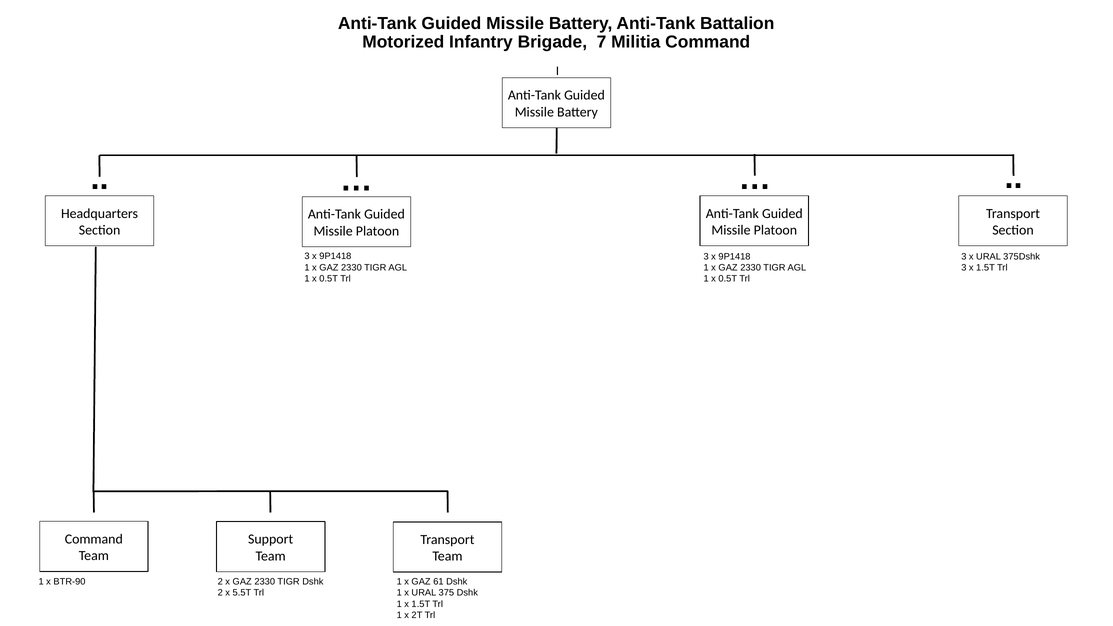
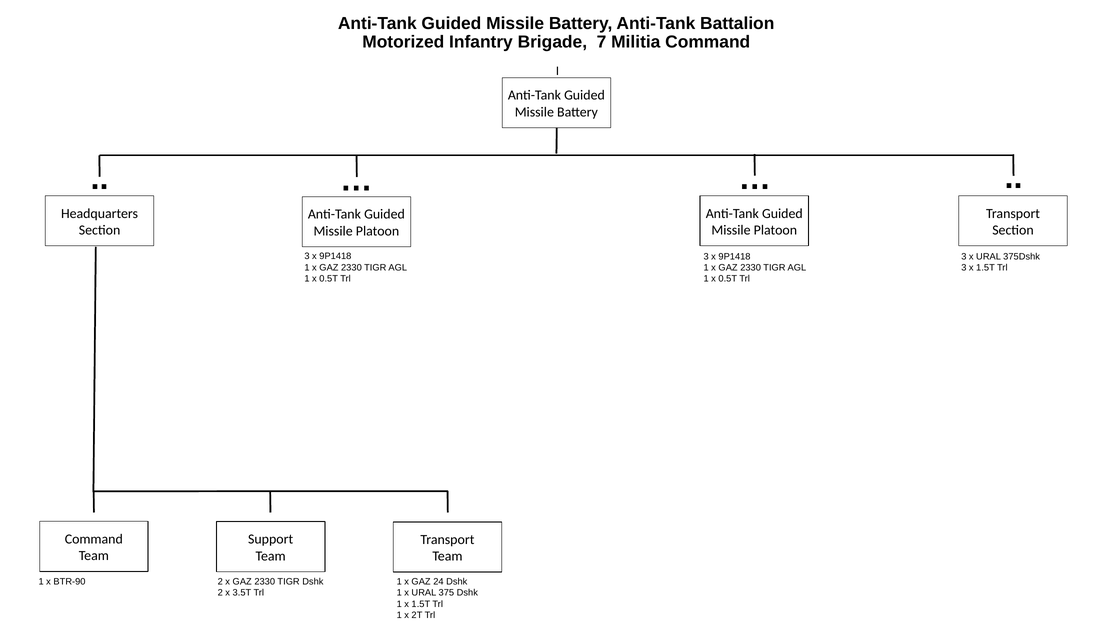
61: 61 -> 24
5.5T: 5.5T -> 3.5T
